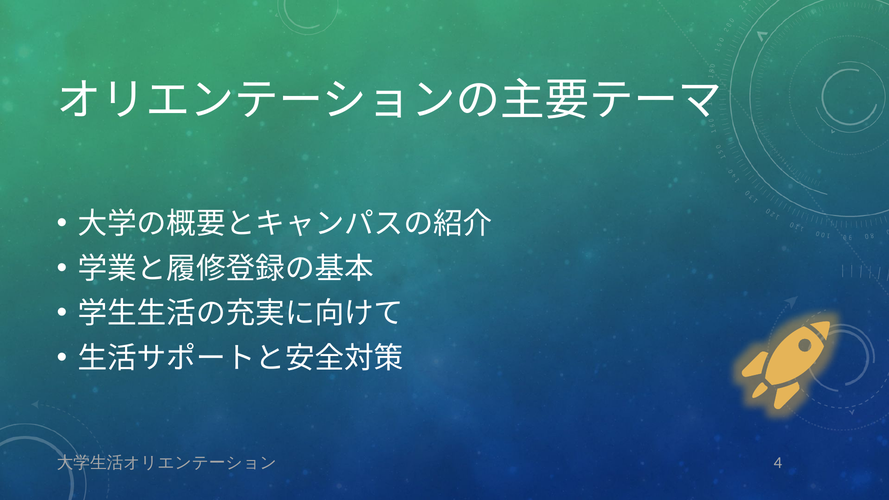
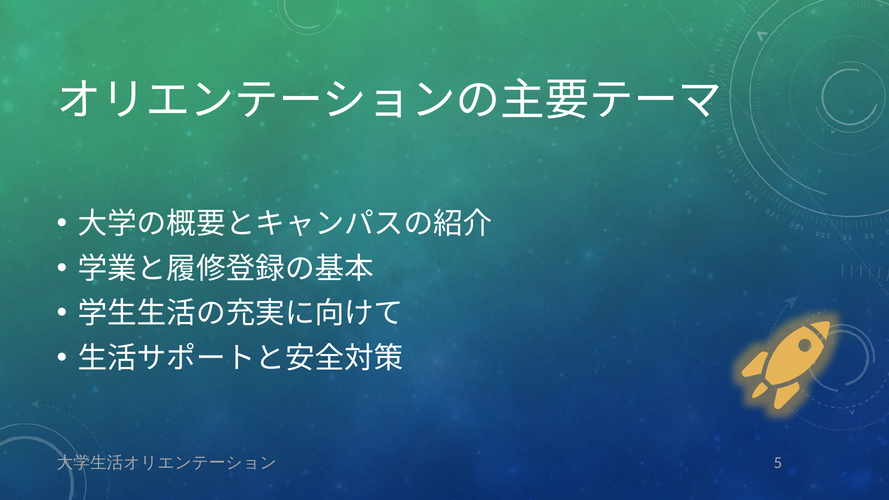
4: 4 -> 5
